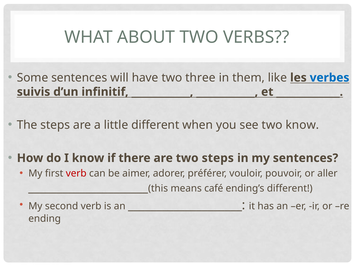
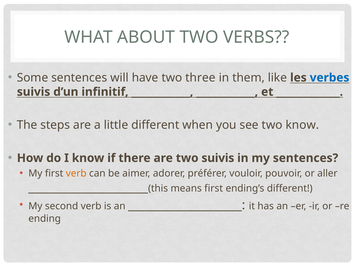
two steps: steps -> suivis
verb at (76, 174) colour: red -> orange
means café: café -> first
